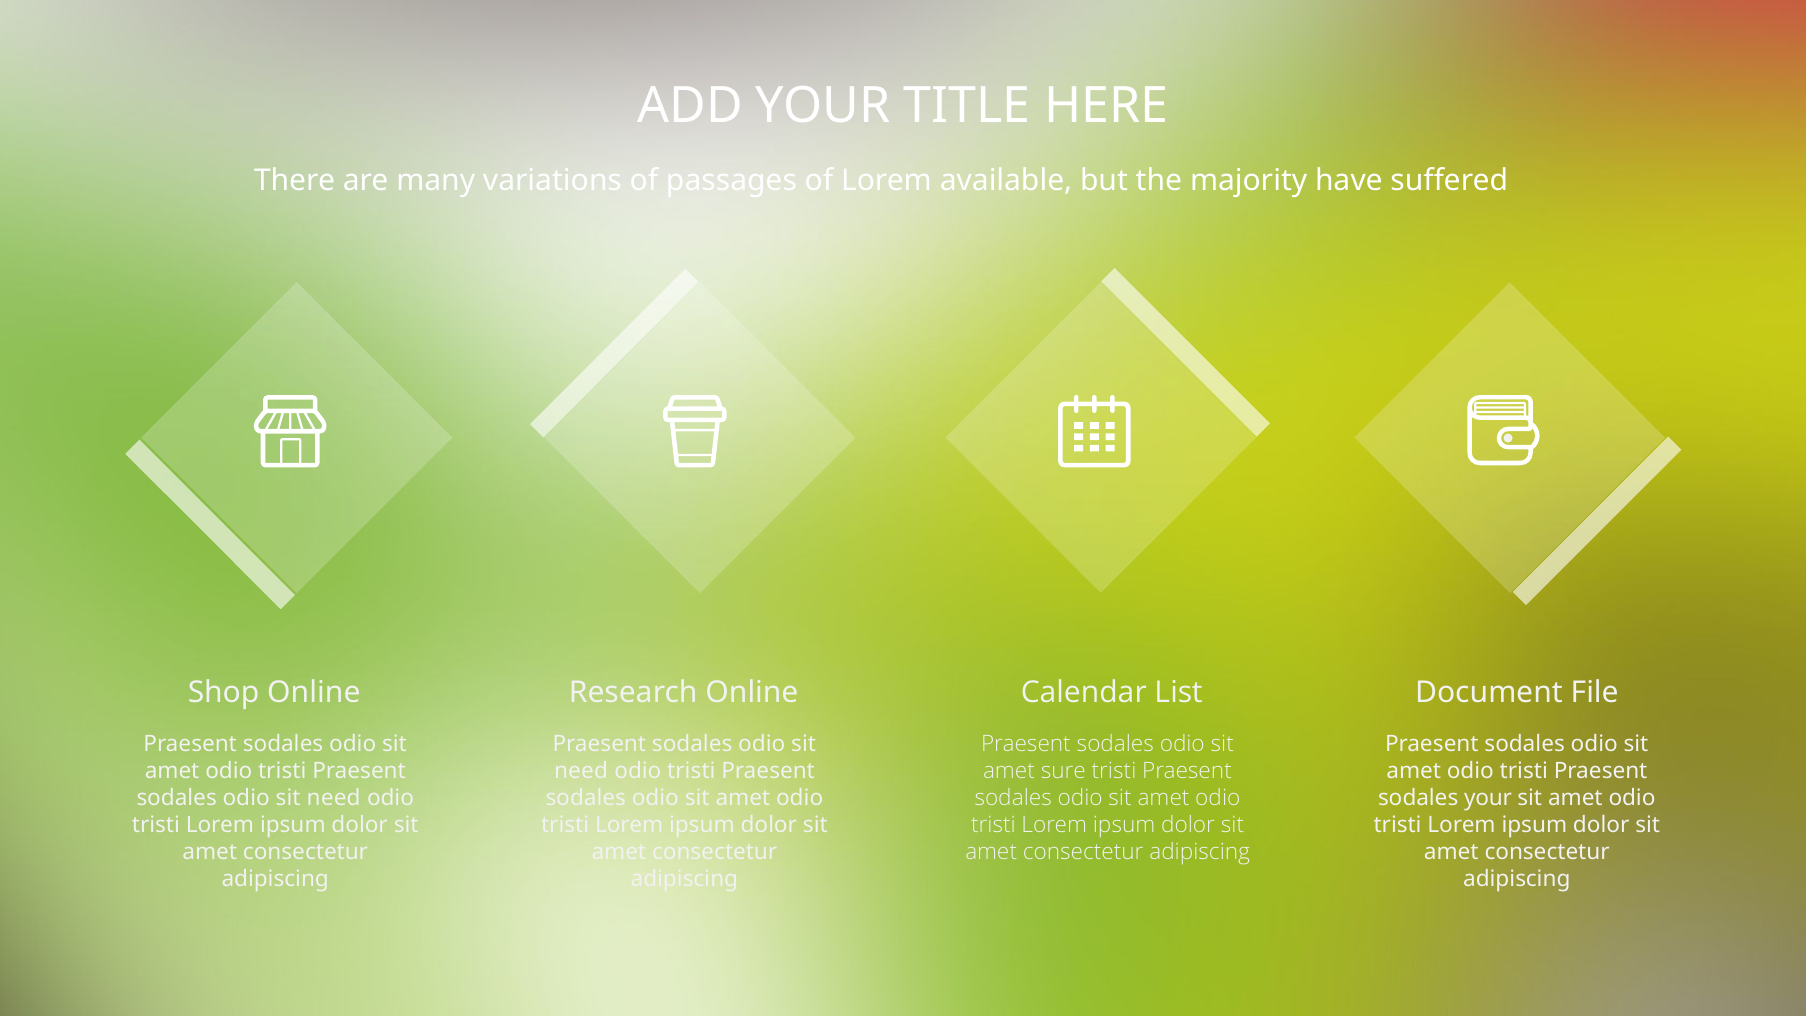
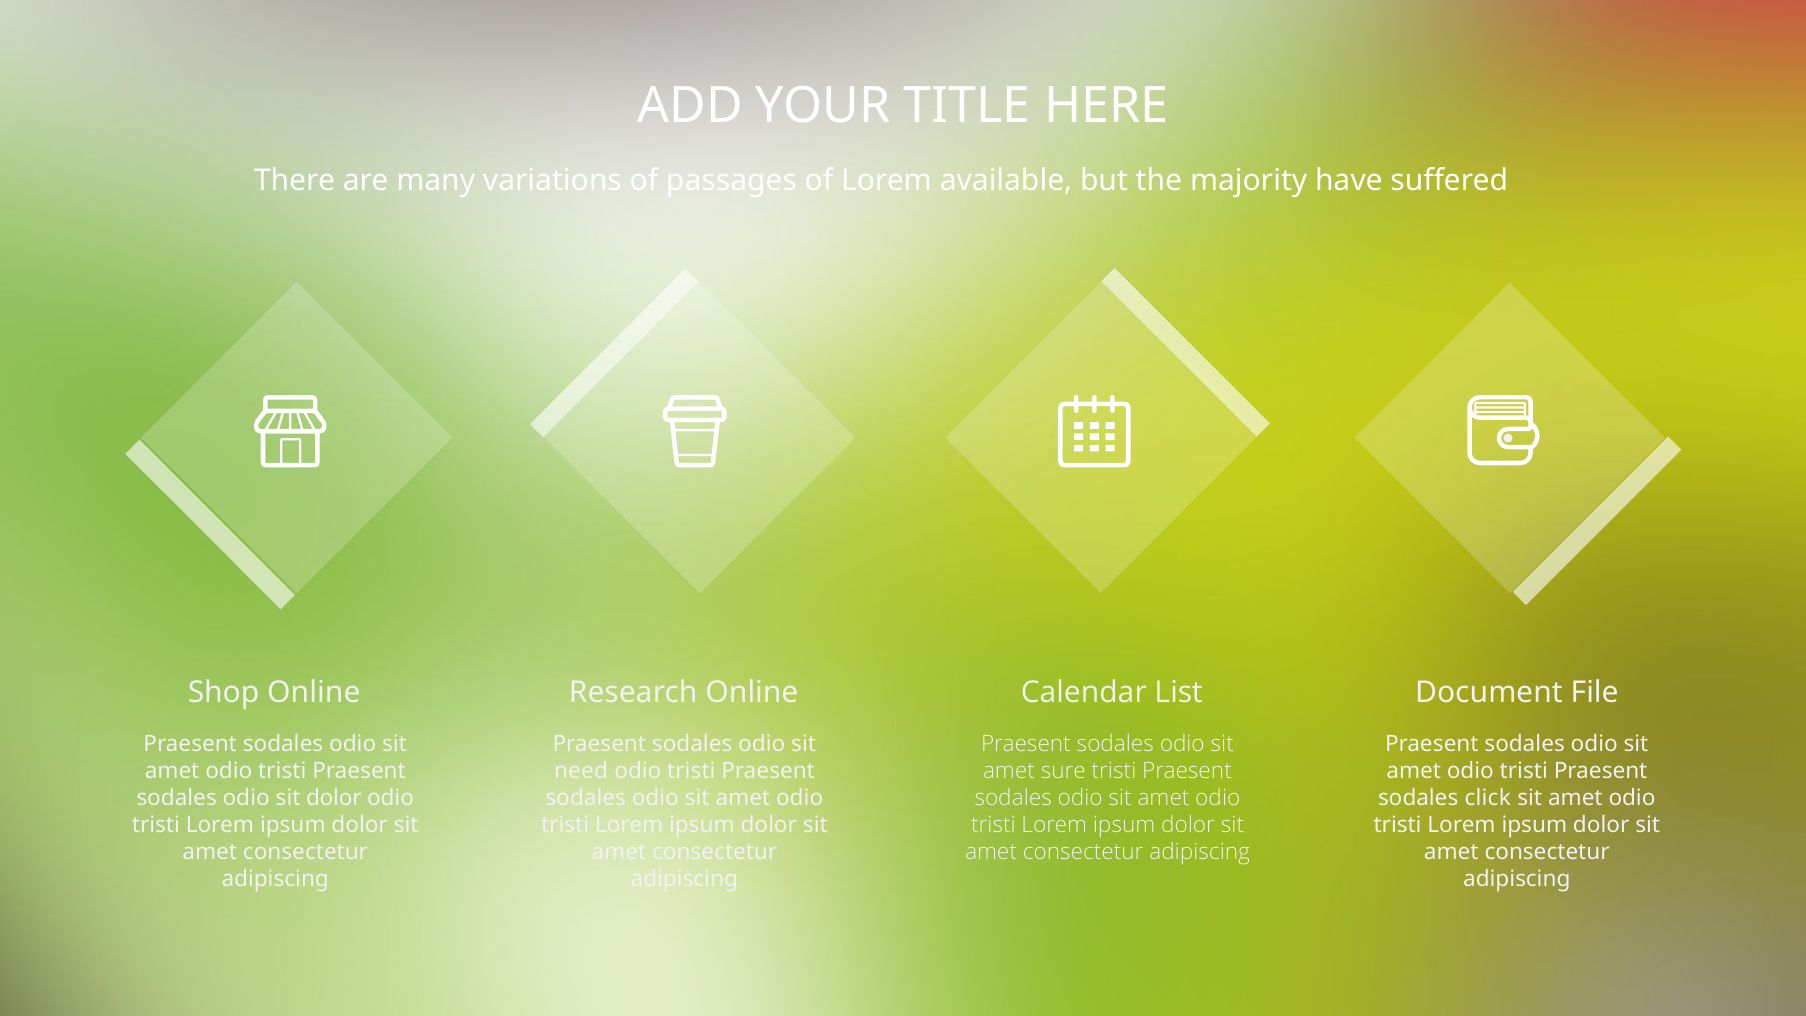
need at (334, 798): need -> dolor
sodales your: your -> click
